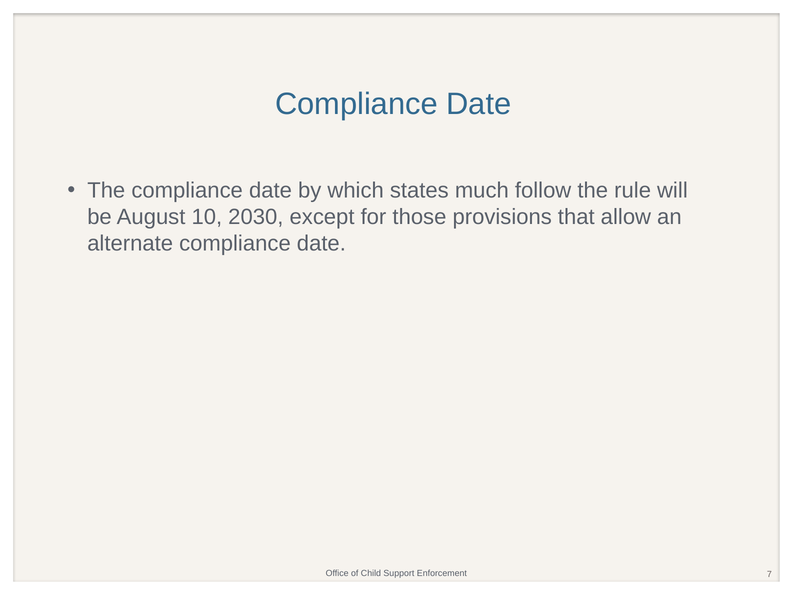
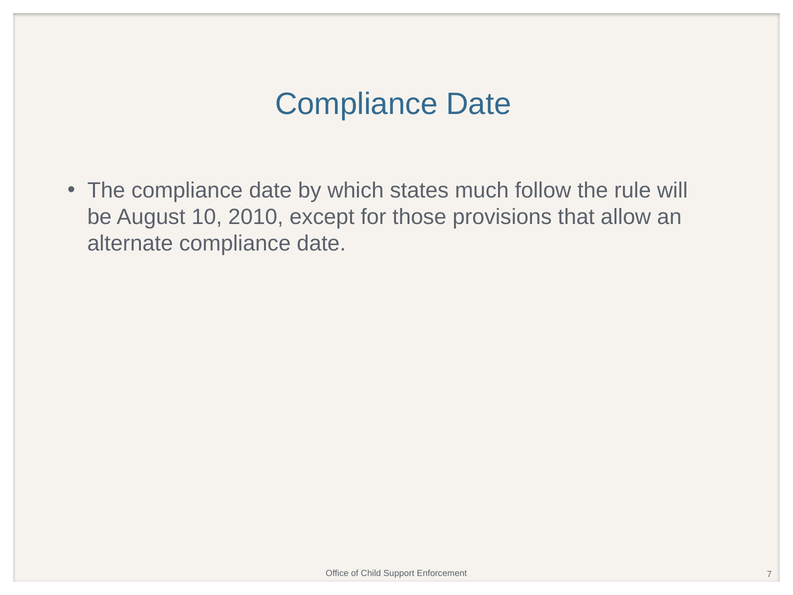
2030: 2030 -> 2010
